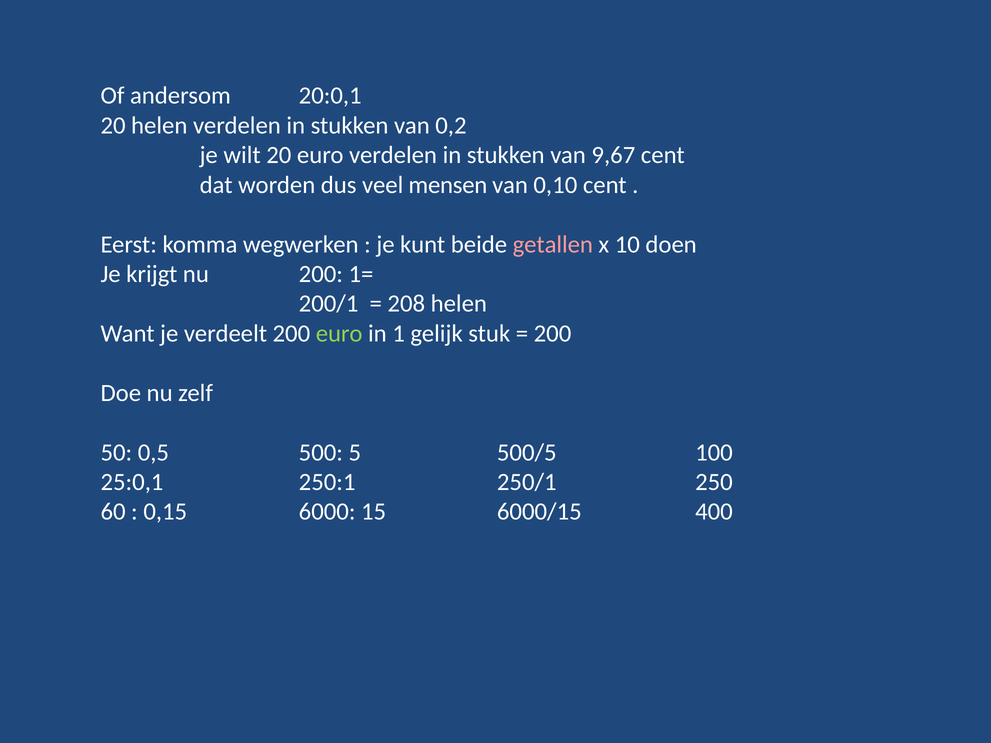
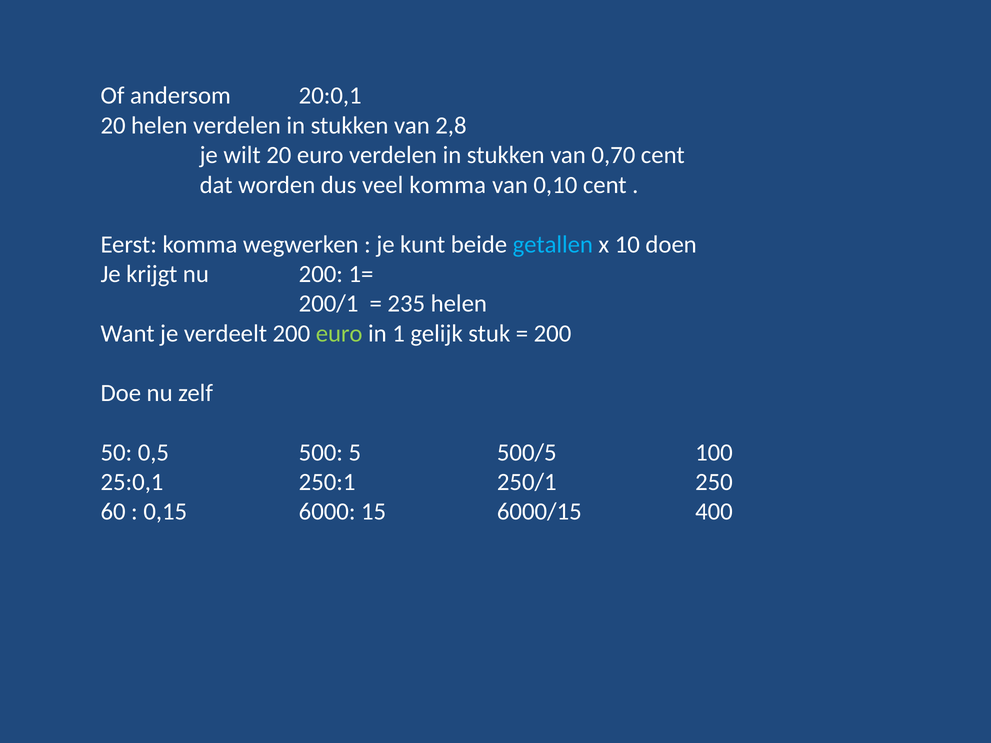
0,2: 0,2 -> 2,8
9,67: 9,67 -> 0,70
veel mensen: mensen -> komma
getallen colour: pink -> light blue
208: 208 -> 235
